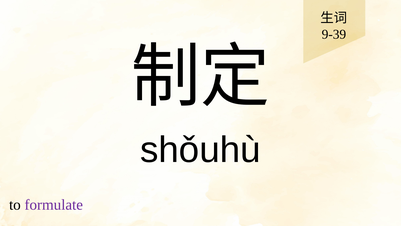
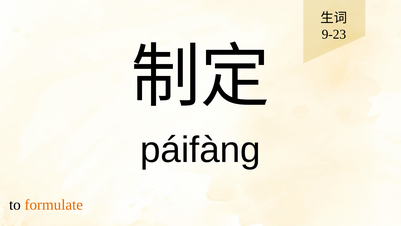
9-39: 9-39 -> 9-23
shǒuhù: shǒuhù -> páifàng
formulate colour: purple -> orange
